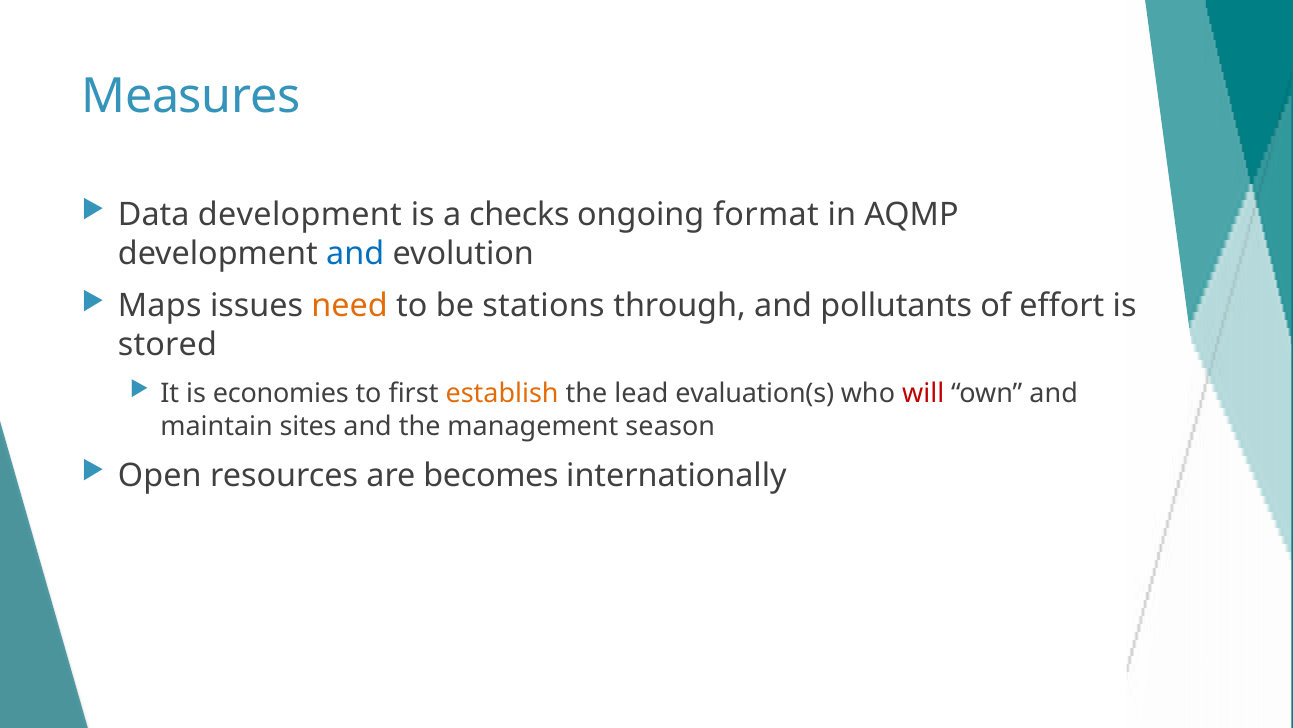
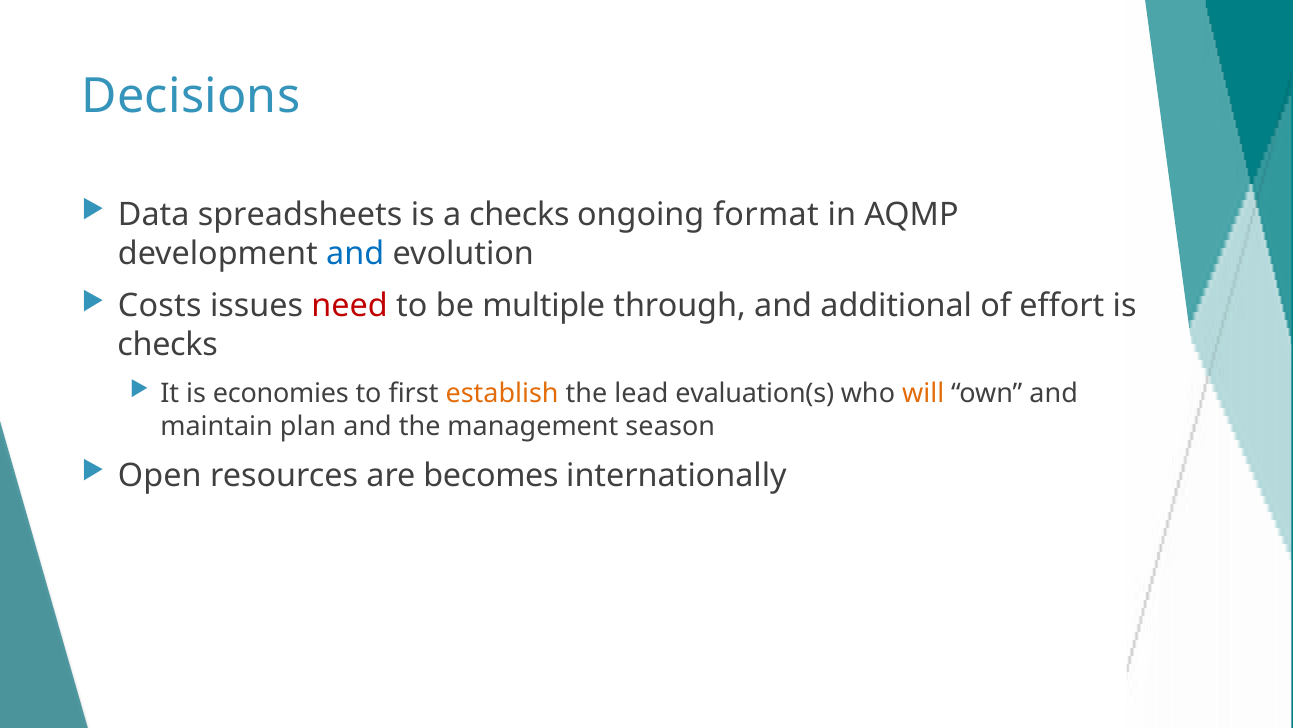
Measures: Measures -> Decisions
Data development: development -> spreadsheets
Maps: Maps -> Costs
need colour: orange -> red
stations: stations -> multiple
pollutants: pollutants -> additional
stored at (167, 345): stored -> checks
will colour: red -> orange
sites: sites -> plan
